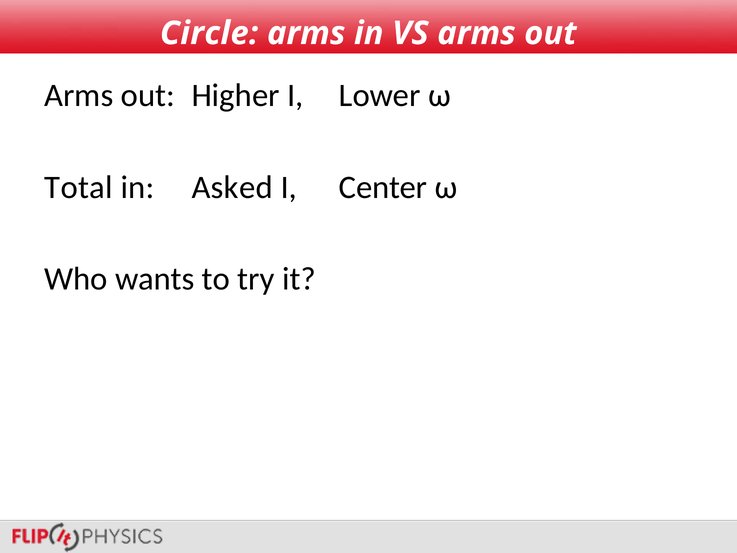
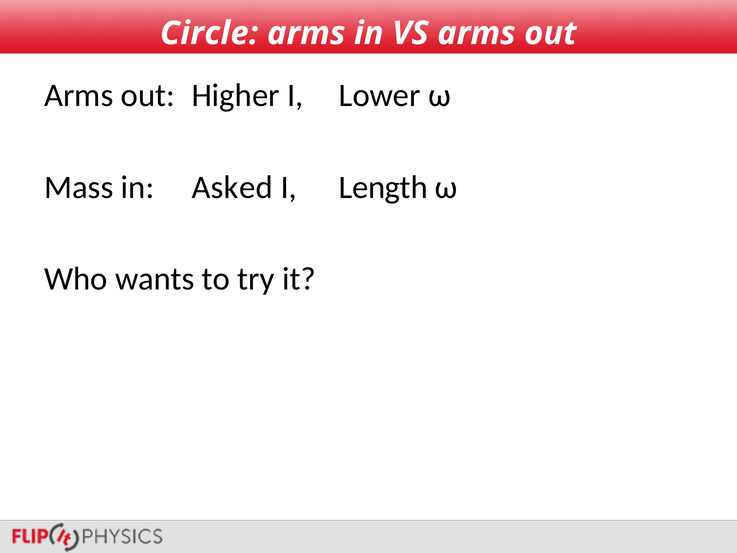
Total: Total -> Mass
Center: Center -> Length
